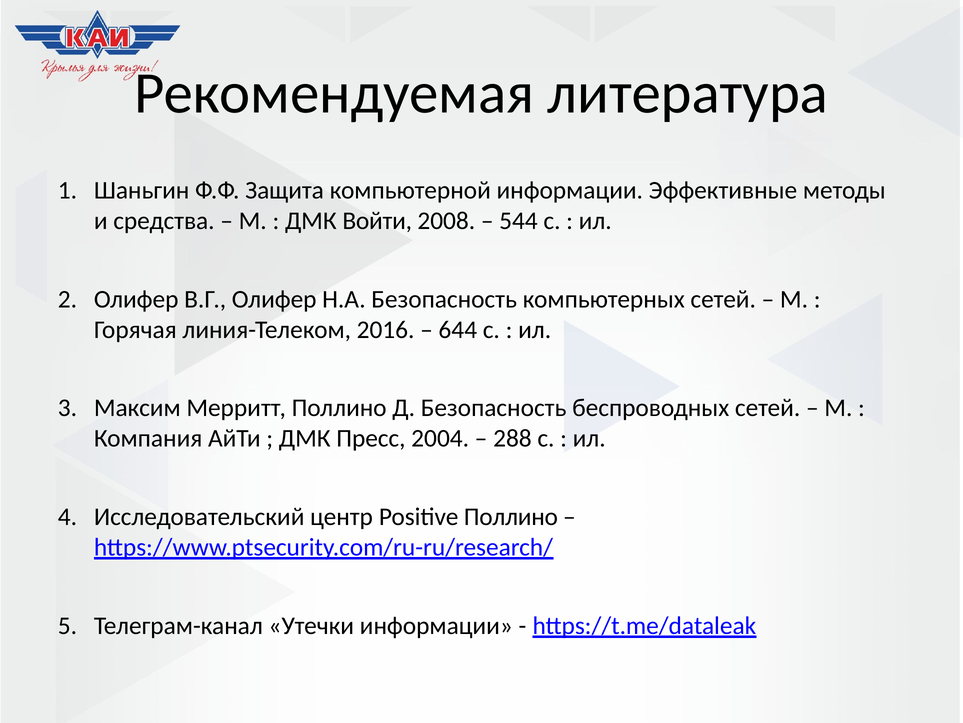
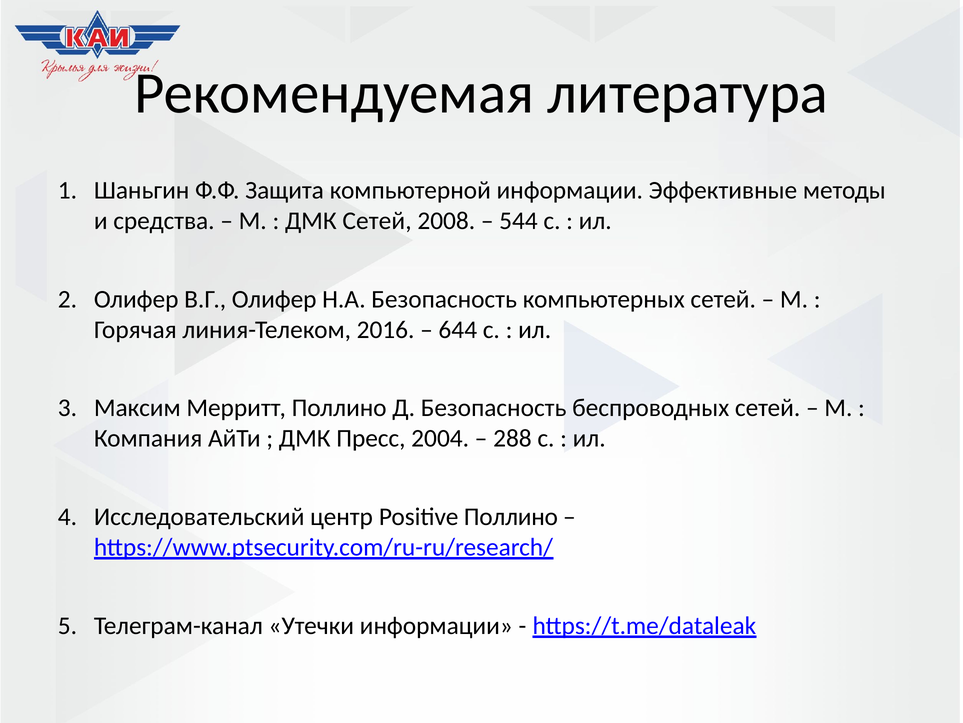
ДМК Войти: Войти -> Сетей
